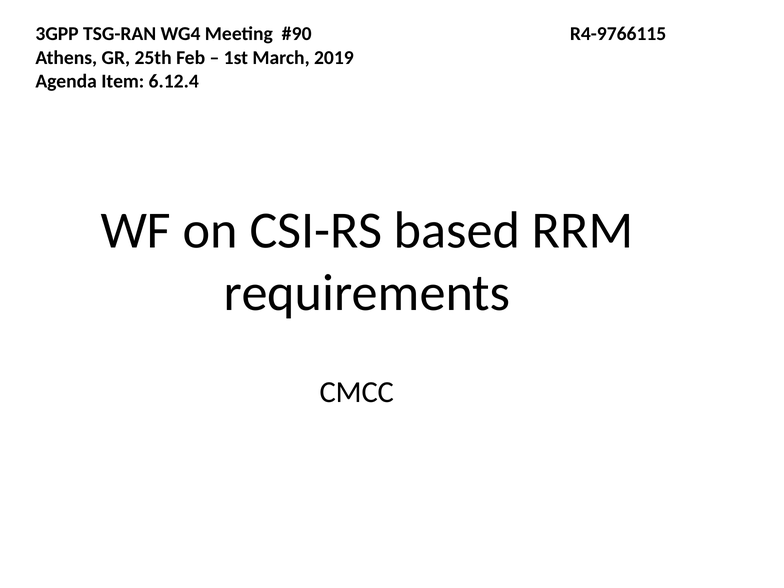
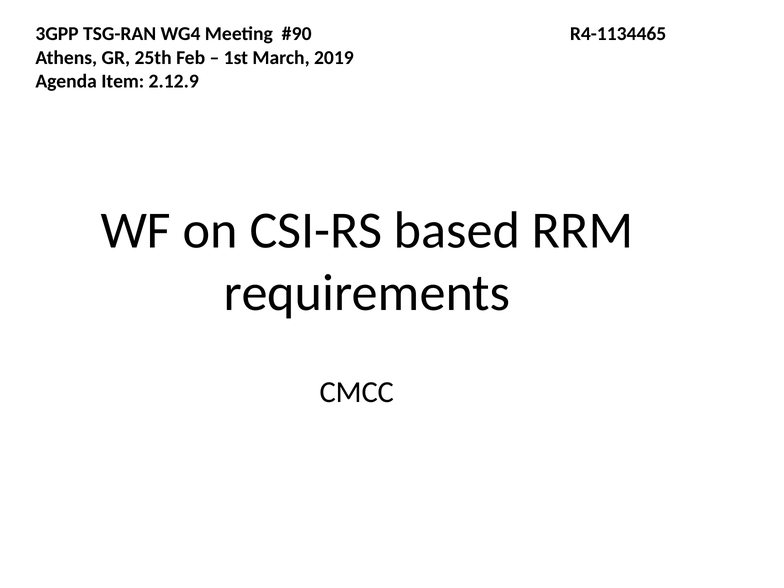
R4-9766115: R4-9766115 -> R4-1134465
6.12.4: 6.12.4 -> 2.12.9
